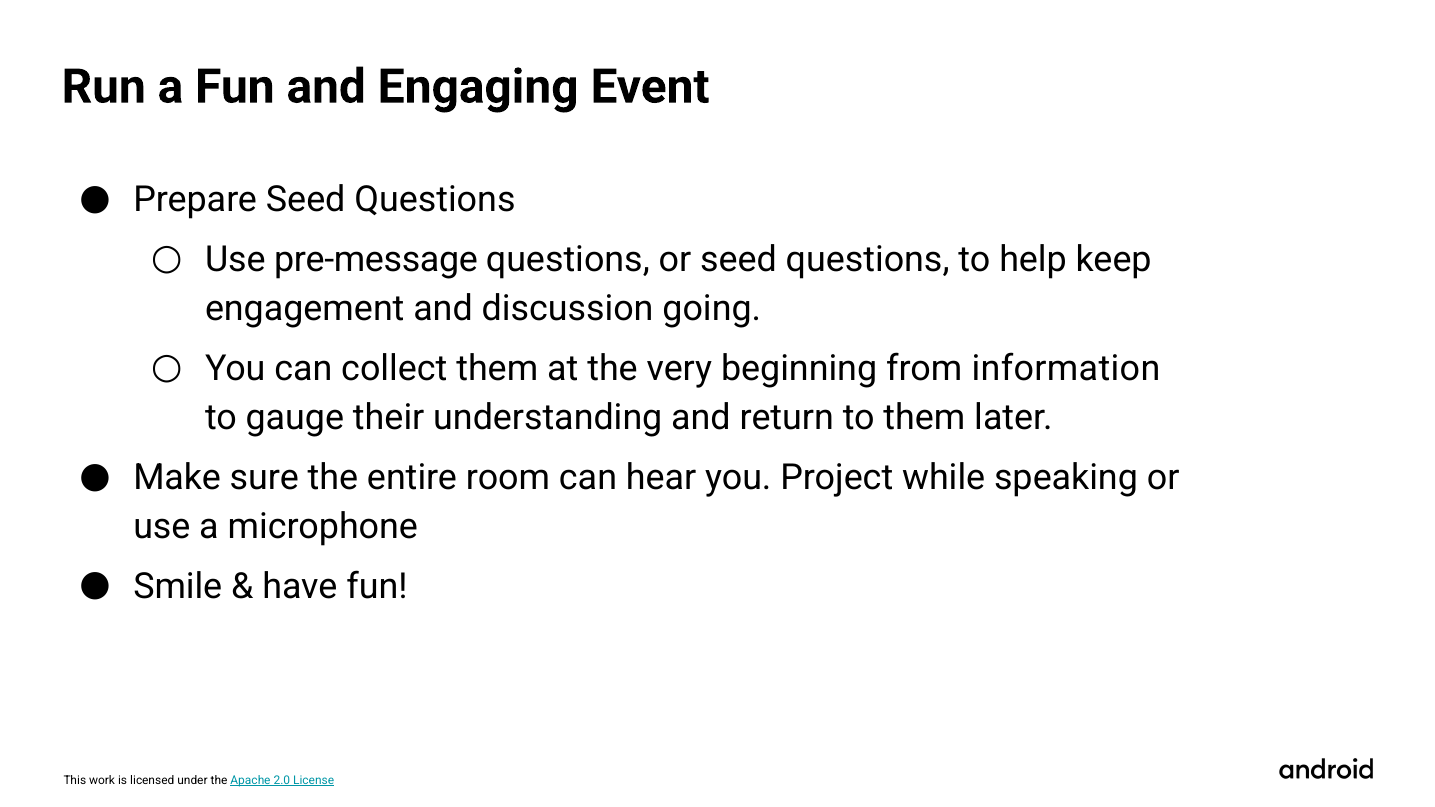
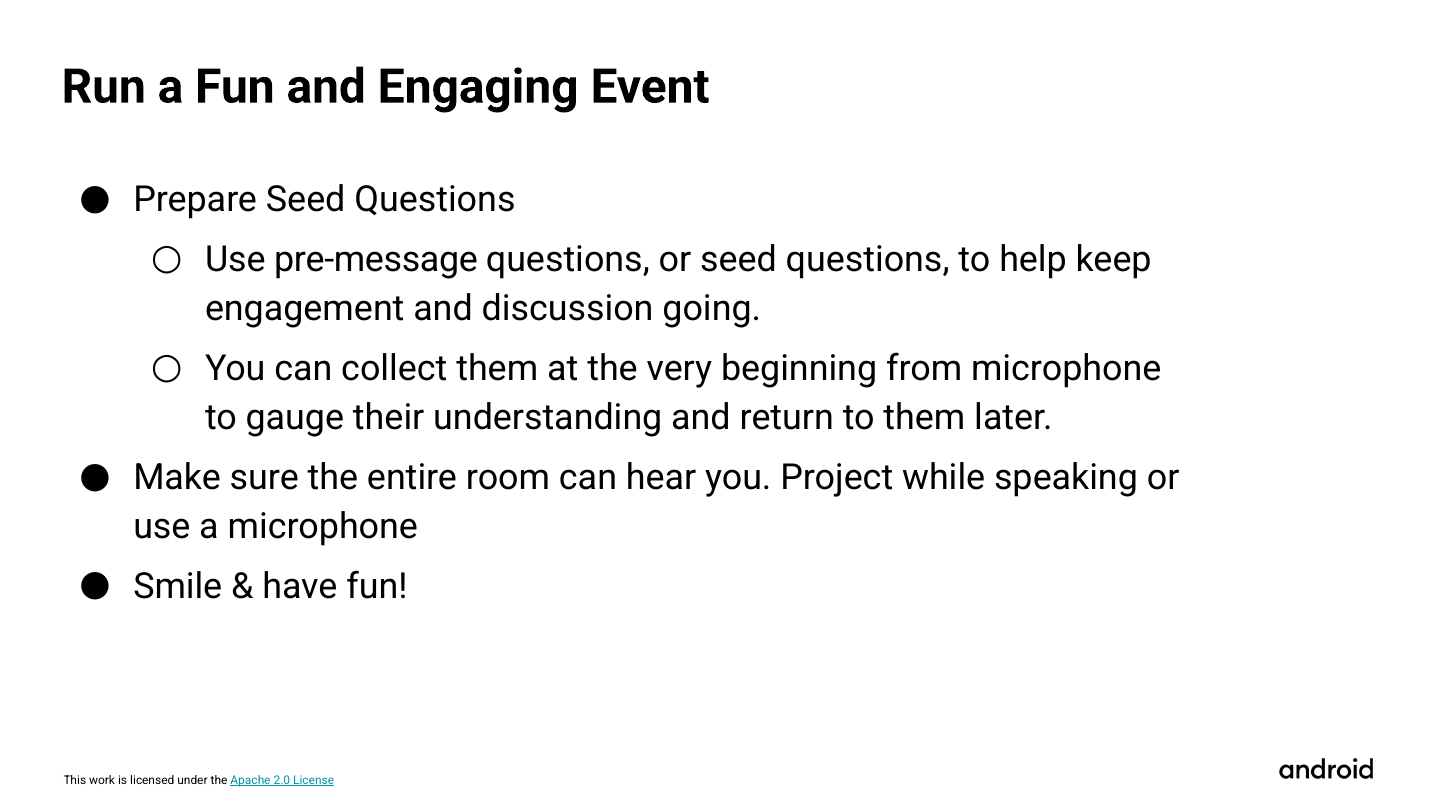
from information: information -> microphone
